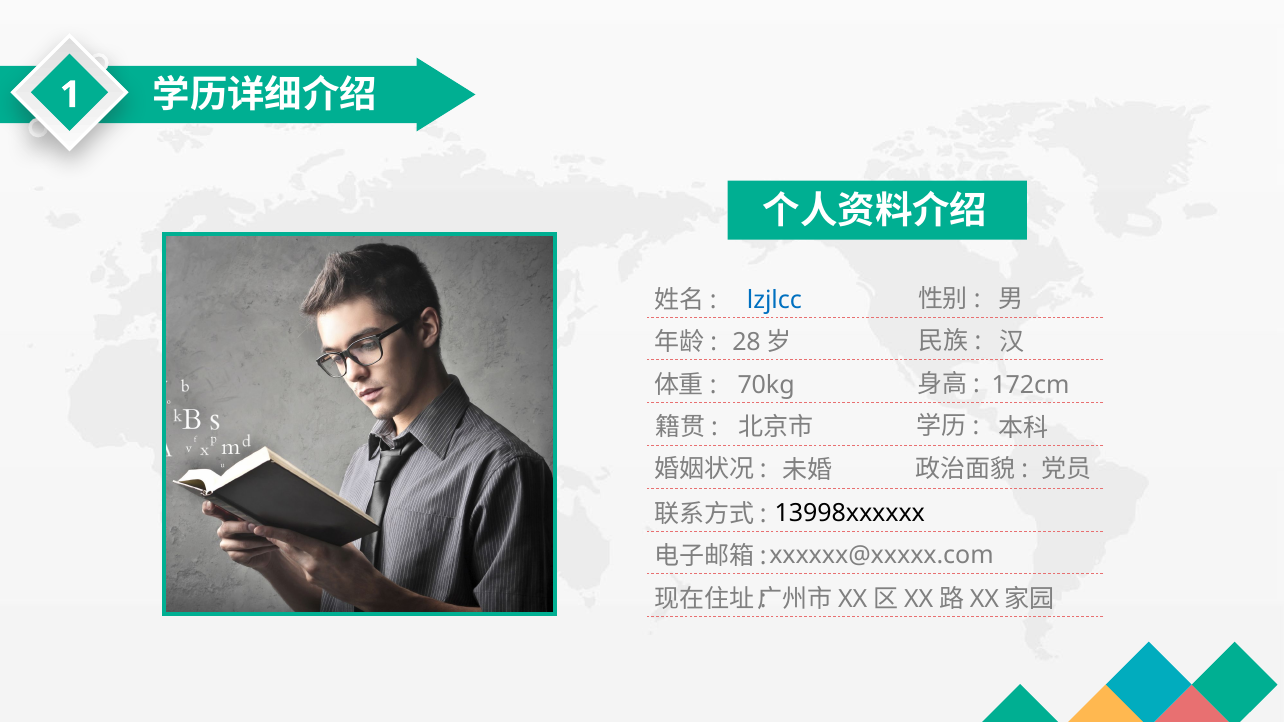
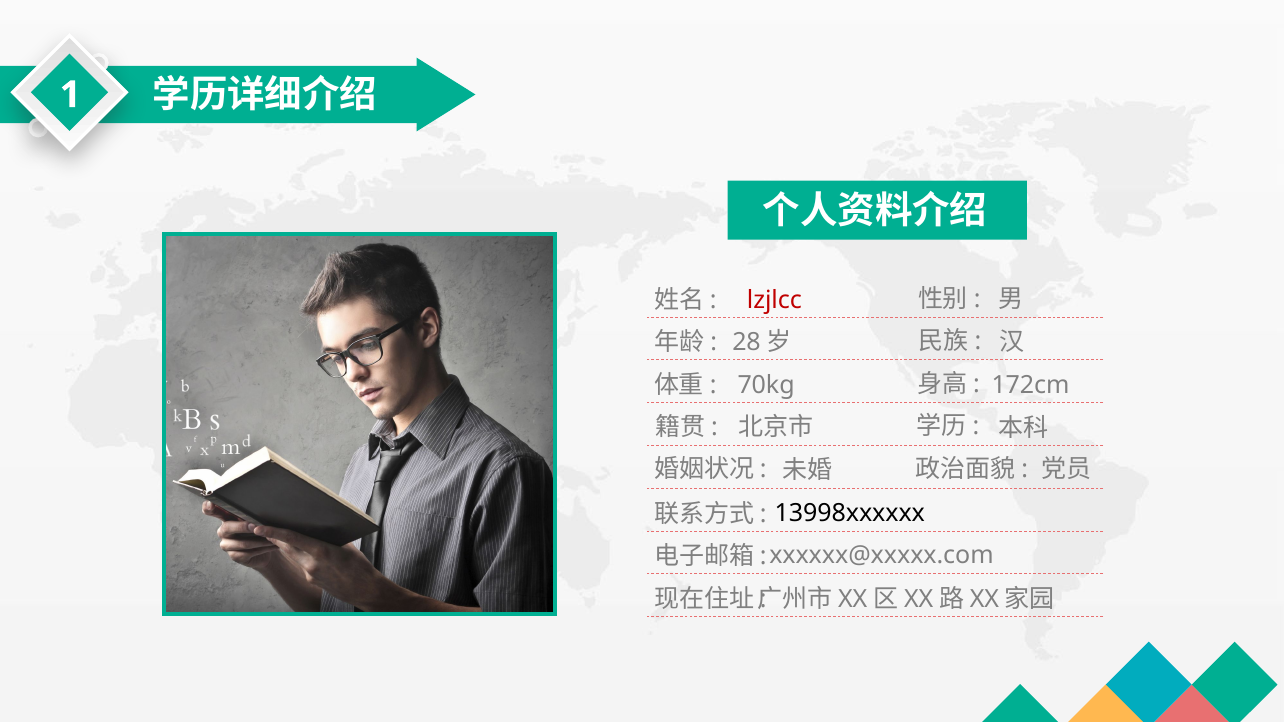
lzjlcc colour: blue -> red
